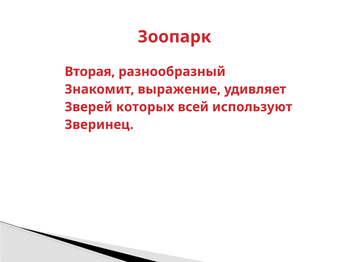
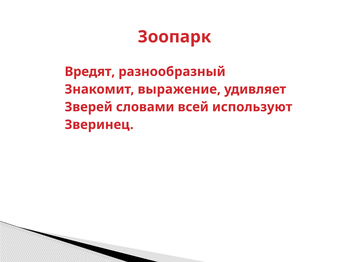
Вторая: Вторая -> Вредят
которых: которых -> словами
